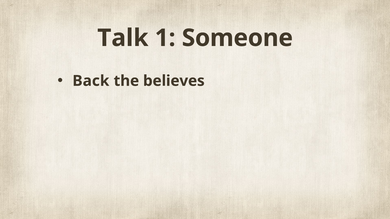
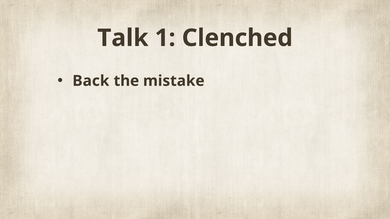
Someone: Someone -> Clenched
believes: believes -> mistake
